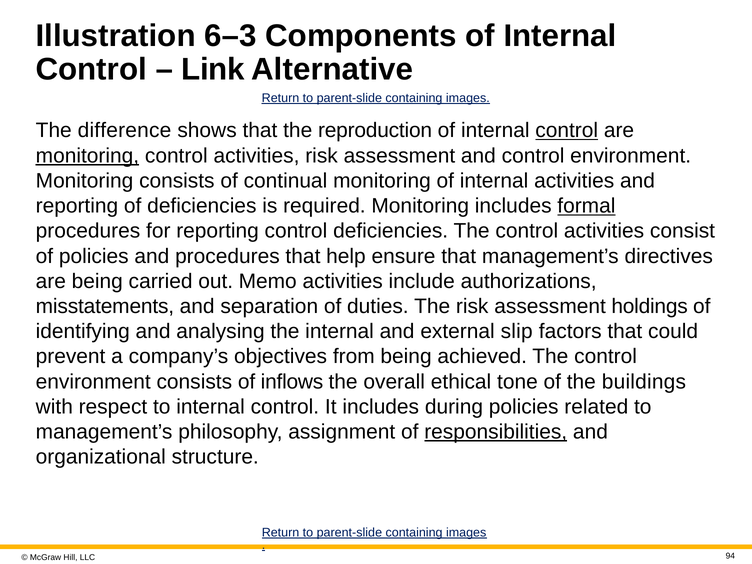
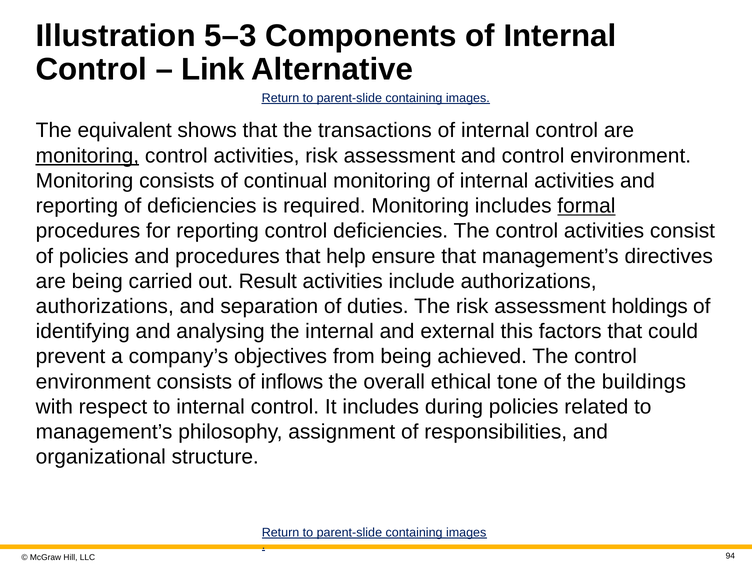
6–3: 6–3 -> 5–3
difference: difference -> equivalent
reproduction: reproduction -> transactions
control at (567, 131) underline: present -> none
Memo: Memo -> Result
misstatements at (105, 306): misstatements -> authorizations
slip: slip -> this
responsibilities underline: present -> none
